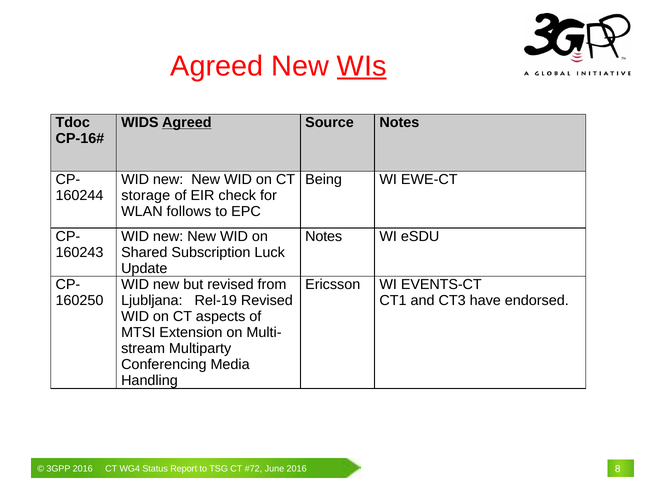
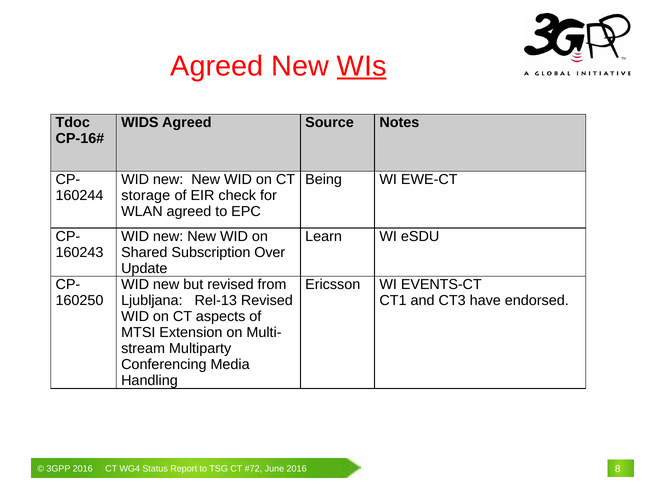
Agreed at (187, 122) underline: present -> none
WLAN follows: follows -> agreed
Notes at (324, 236): Notes -> Learn
Luck: Luck -> Over
Rel-19: Rel-19 -> Rel-13
